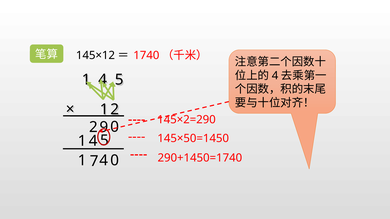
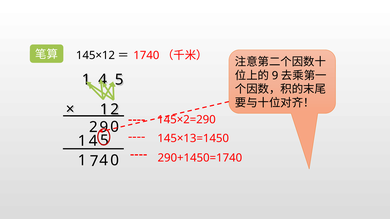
4 at (275, 76): 4 -> 9
145×50=1450: 145×50=1450 -> 145×13=1450
